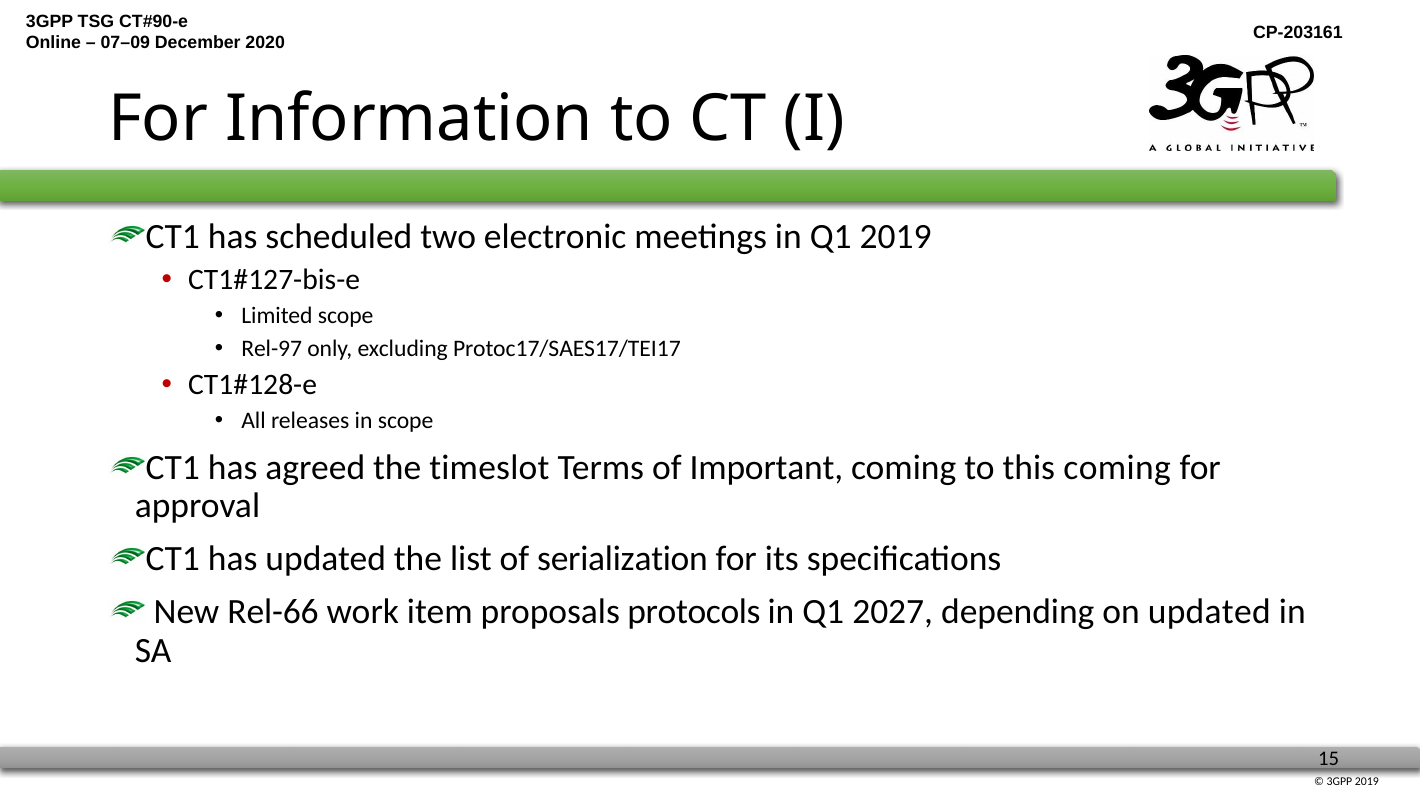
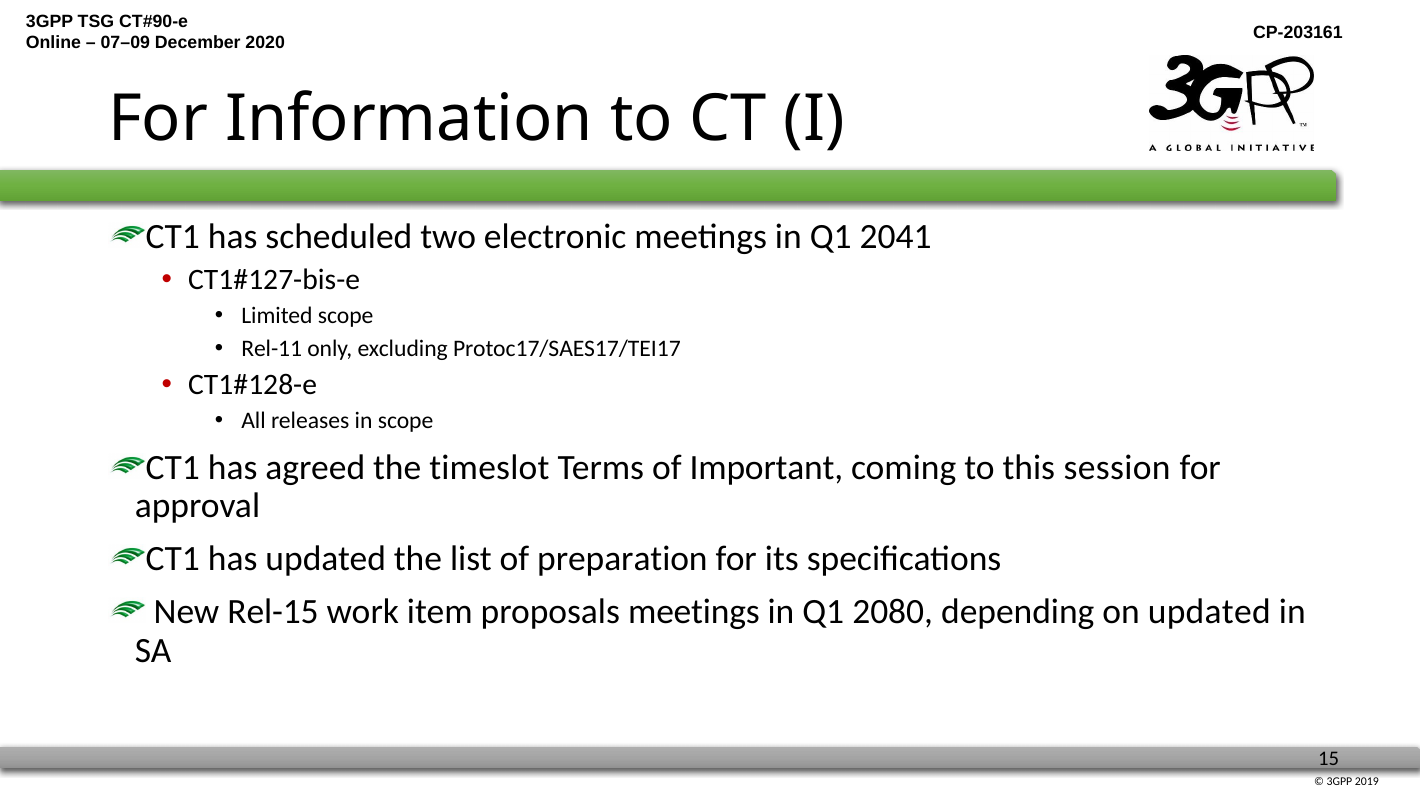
Q1 2019: 2019 -> 2041
Rel-97: Rel-97 -> Rel-11
this coming: coming -> session
serialization: serialization -> preparation
Rel-66: Rel-66 -> Rel-15
proposals protocols: protocols -> meetings
2027: 2027 -> 2080
